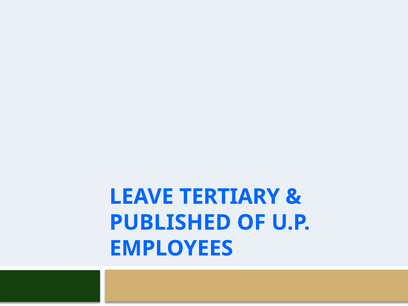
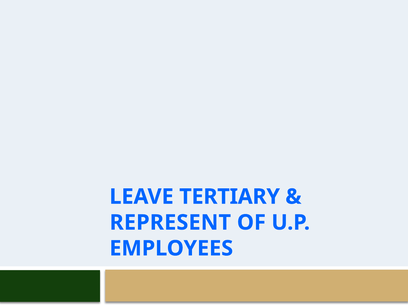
PUBLISHED: PUBLISHED -> REPRESENT
